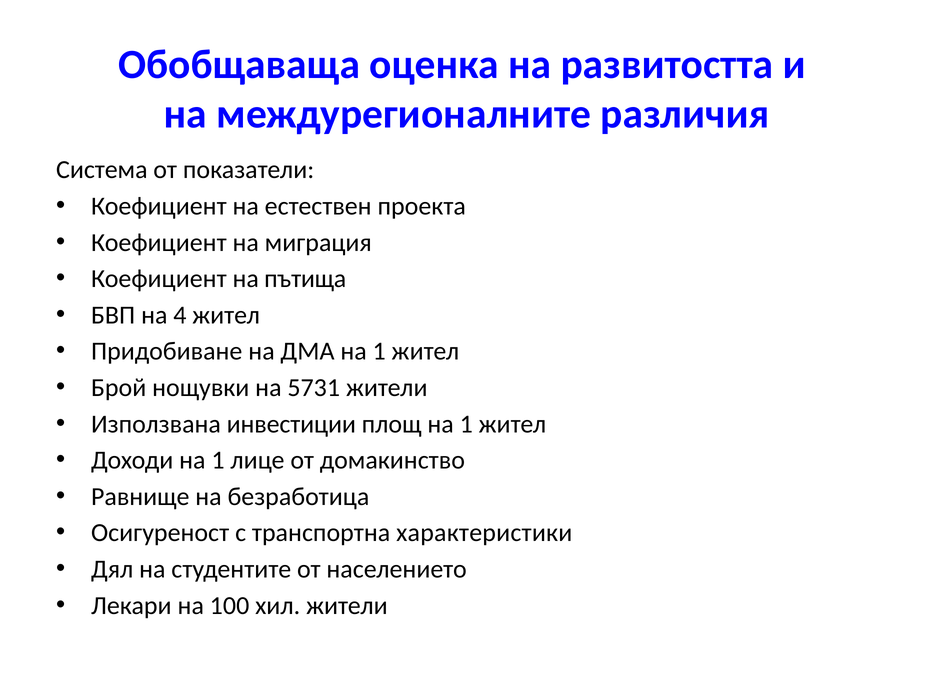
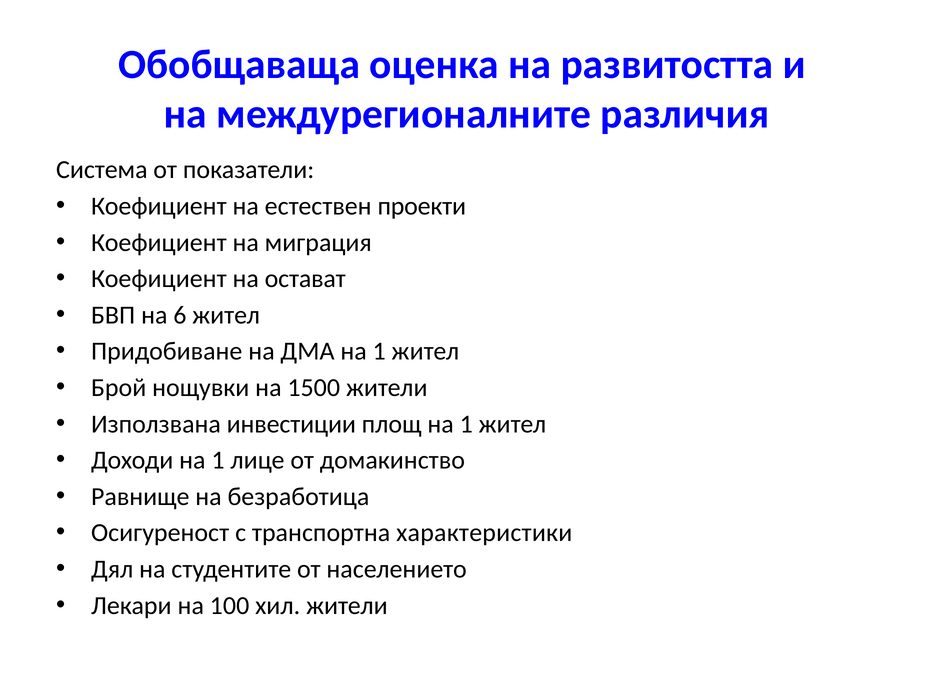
проекта: проекта -> проекти
пътища: пътища -> остават
4: 4 -> 6
5731: 5731 -> 1500
